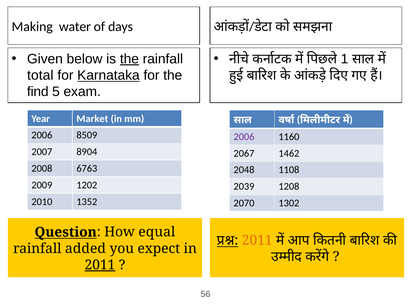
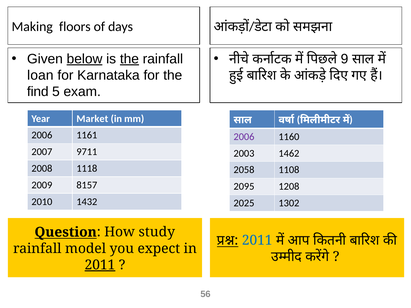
water: water -> floors
below underline: none -> present
1: 1 -> 9
total: total -> loan
Karnataka underline: present -> none
8509: 8509 -> 1161
8904: 8904 -> 9711
2067: 2067 -> 2003
6763: 6763 -> 1118
2048: 2048 -> 2058
1202: 1202 -> 8157
2039: 2039 -> 2095
1352: 1352 -> 1432
2070: 2070 -> 2025
equal: equal -> study
2011 at (257, 241) colour: orange -> blue
added: added -> model
